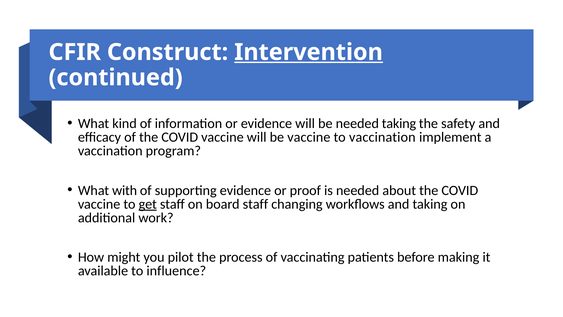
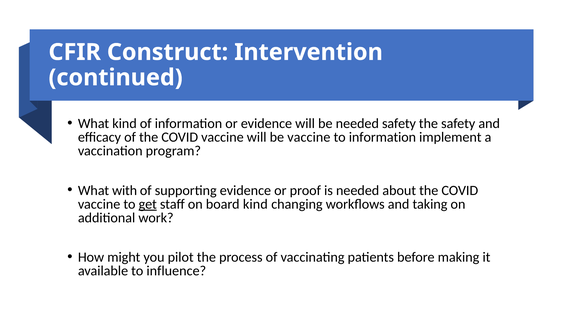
Intervention underline: present -> none
needed taking: taking -> safety
to vaccination: vaccination -> information
board staff: staff -> kind
